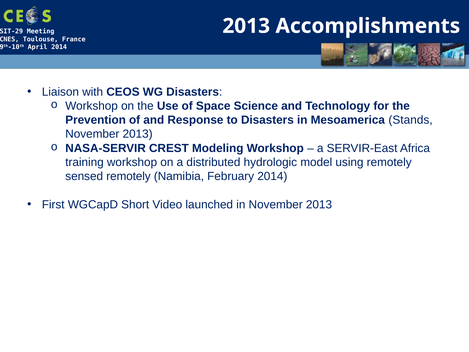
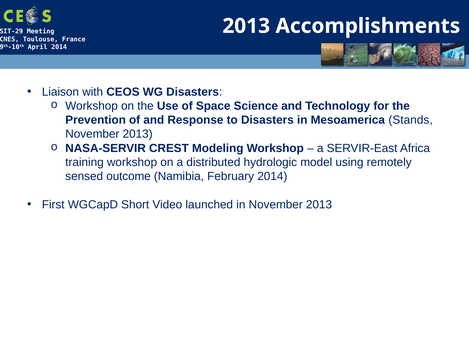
sensed remotely: remotely -> outcome
